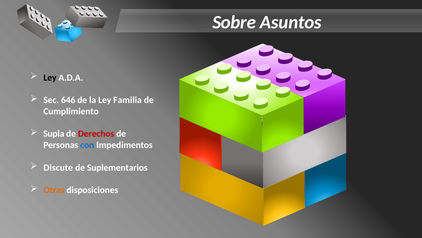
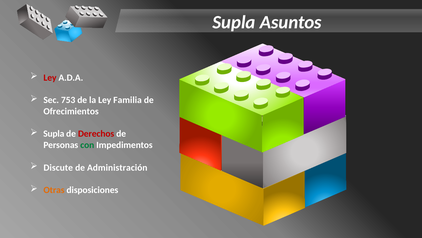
Sobre at (234, 22): Sobre -> Supla
Ley at (50, 77) colour: black -> red
646: 646 -> 753
Cumplimiento: Cumplimiento -> Ofrecimientos
con colour: blue -> green
Suplementarios: Suplementarios -> Administración
